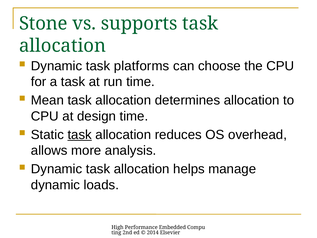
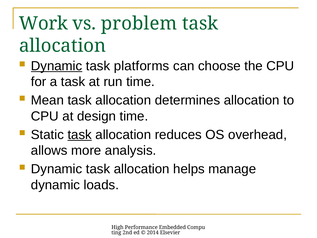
Stone: Stone -> Work
supports: supports -> problem
Dynamic at (57, 66) underline: none -> present
